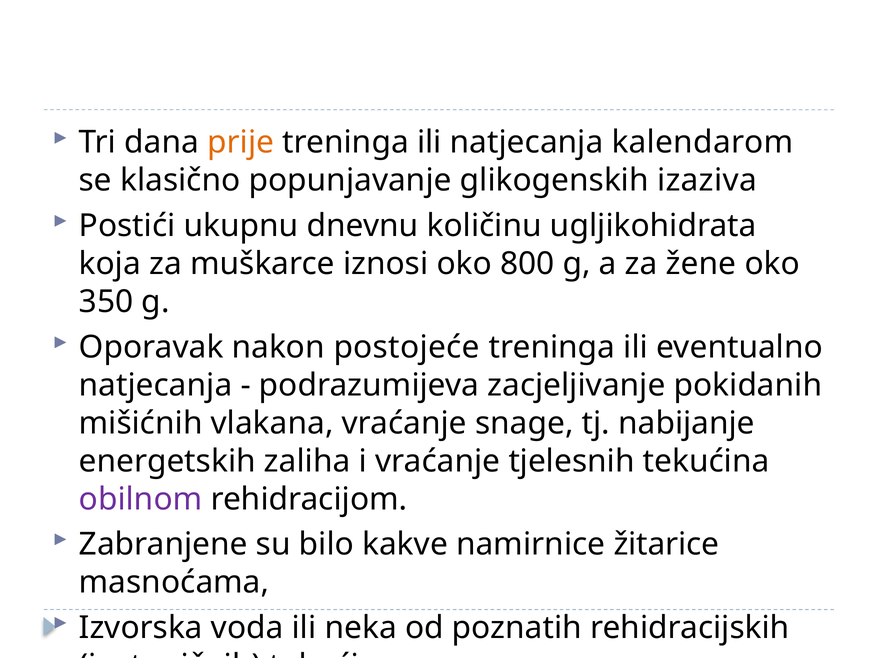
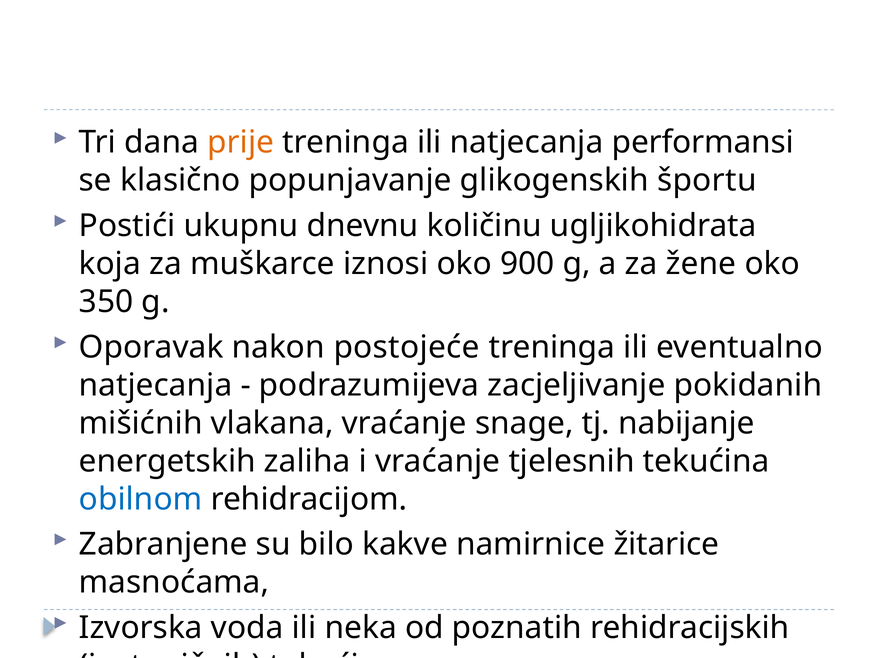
kalendarom: kalendarom -> performansi
izaziva: izaziva -> športu
800: 800 -> 900
obilnom colour: purple -> blue
